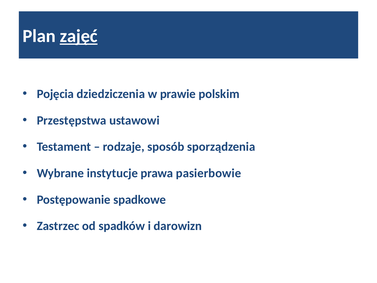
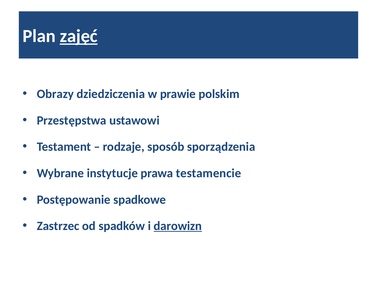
Pojęcia: Pojęcia -> Obrazy
pasierbowie: pasierbowie -> testamencie
darowizn underline: none -> present
